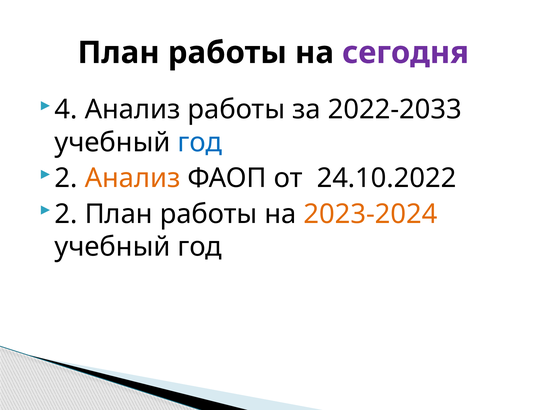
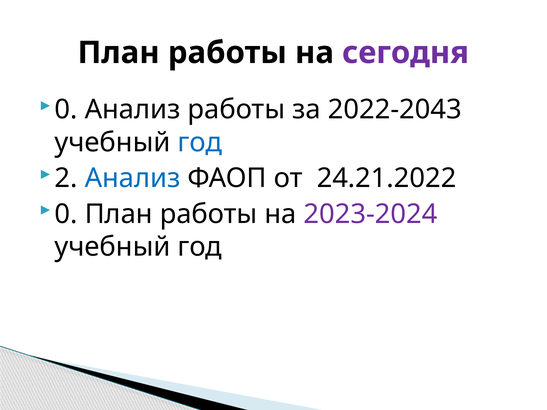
4 at (66, 110): 4 -> 0
2022-2033: 2022-2033 -> 2022-2043
Анализ at (133, 178) colour: orange -> blue
24.10.2022: 24.10.2022 -> 24.21.2022
2 at (66, 214): 2 -> 0
2023-2024 colour: orange -> purple
